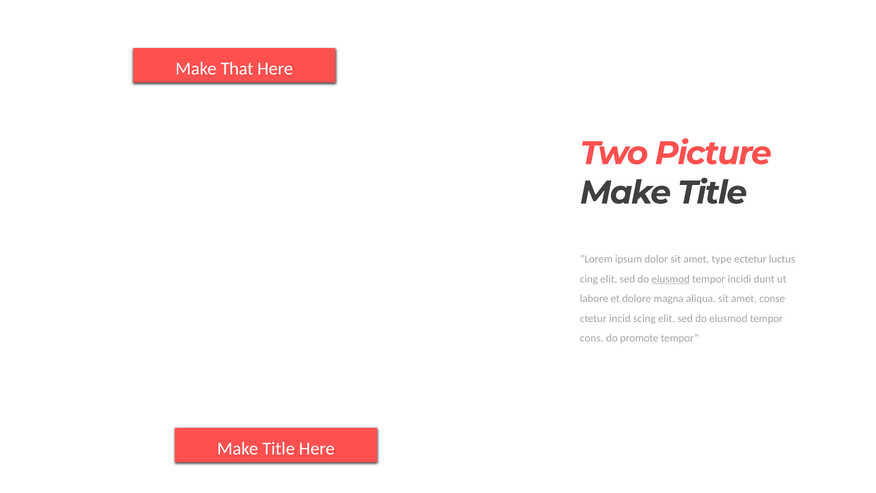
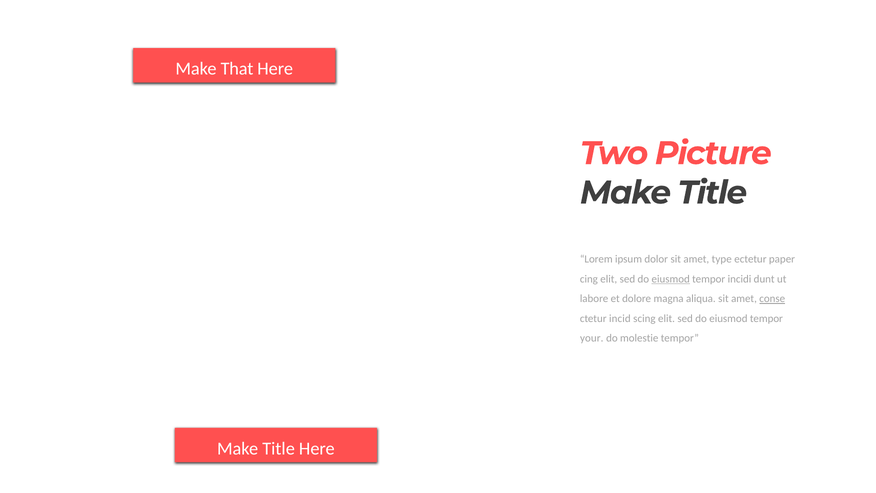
luctus: luctus -> paper
conse underline: none -> present
cons: cons -> your
promote: promote -> molestie
